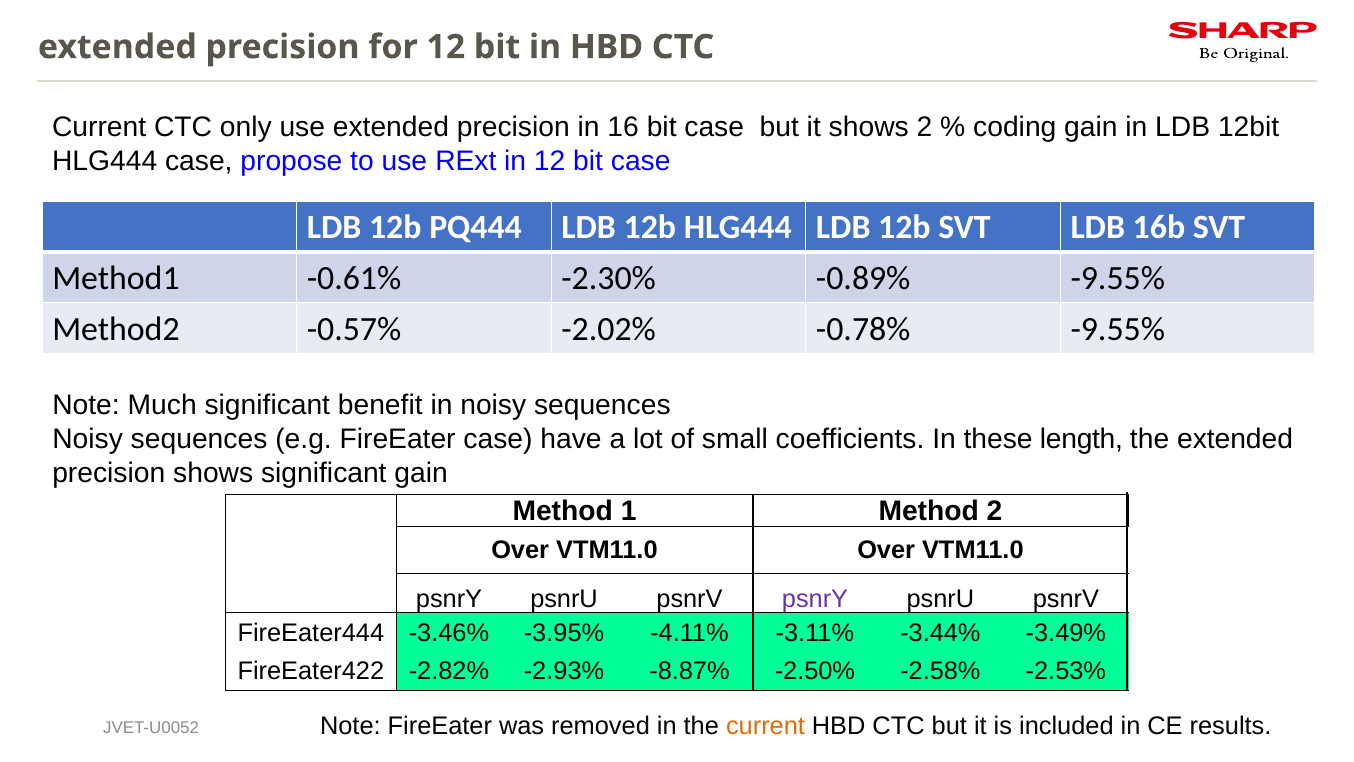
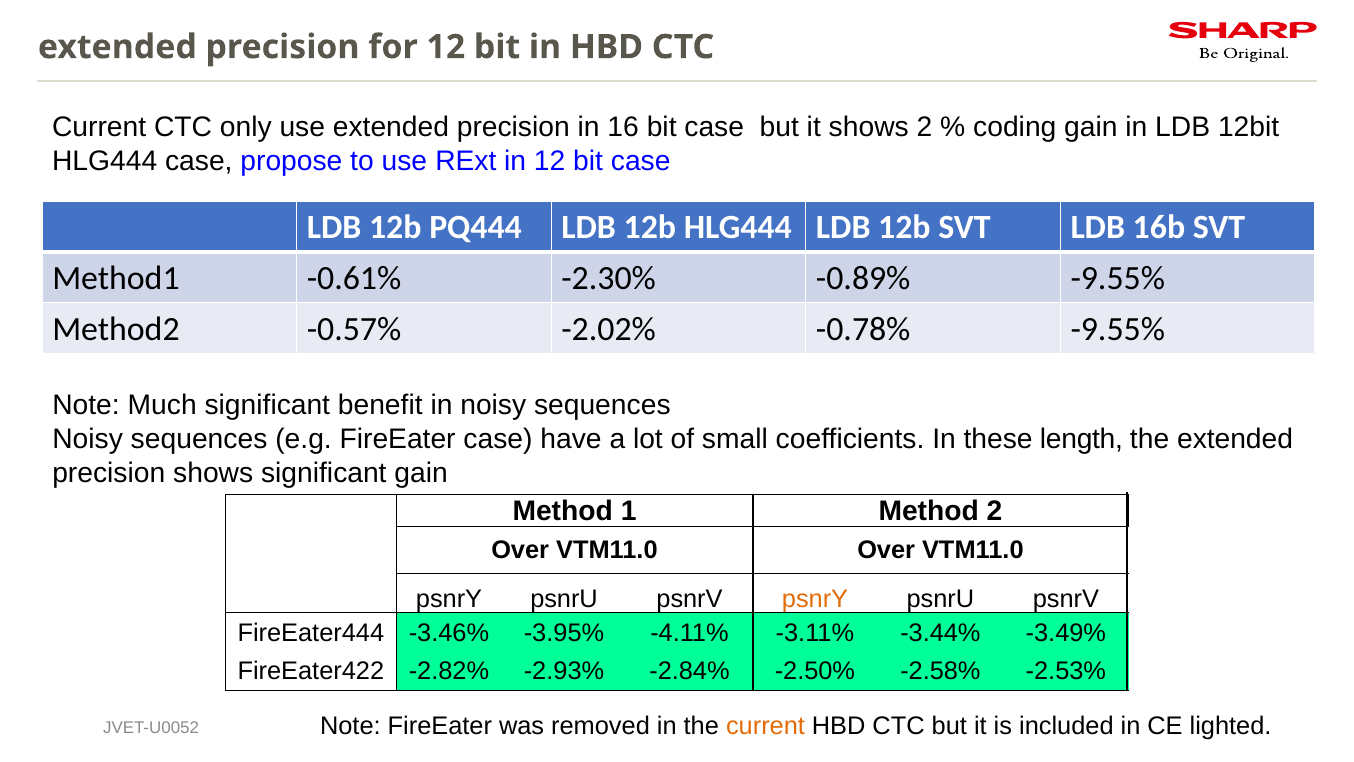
psnrY at (815, 599) colour: purple -> orange
-8.87%: -8.87% -> -2.84%
results: results -> lighted
